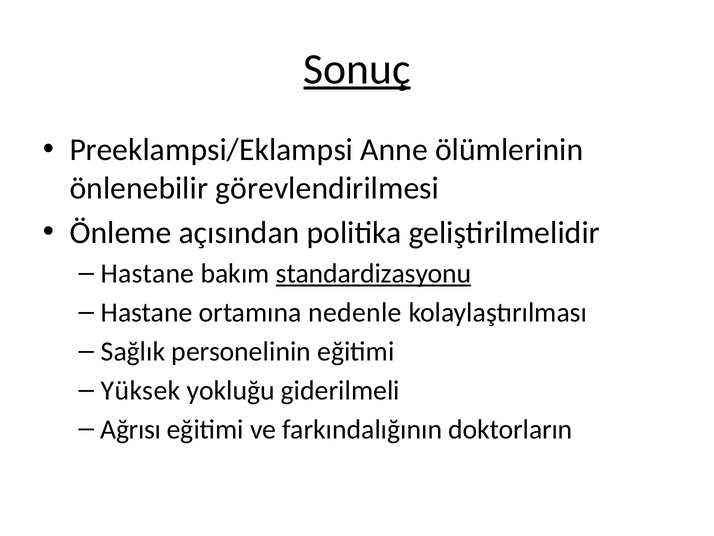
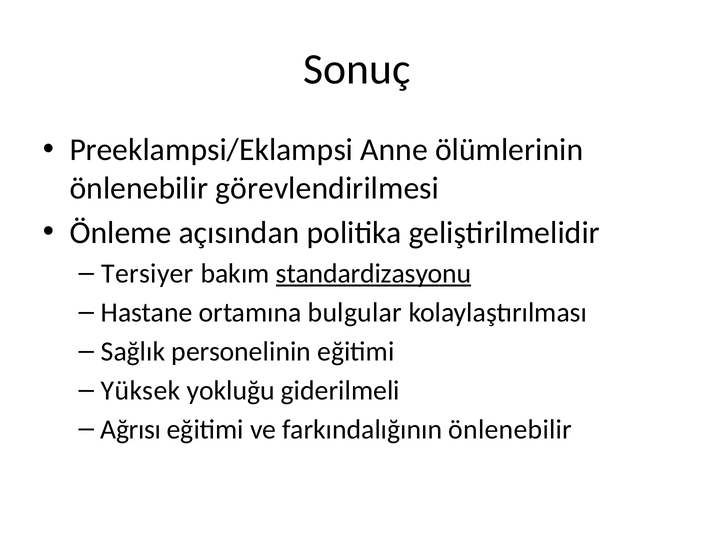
Sonuç underline: present -> none
Hastane at (148, 273): Hastane -> Tersiyer
nedenle: nedenle -> bulgular
farkındalığının doktorların: doktorların -> önlenebilir
